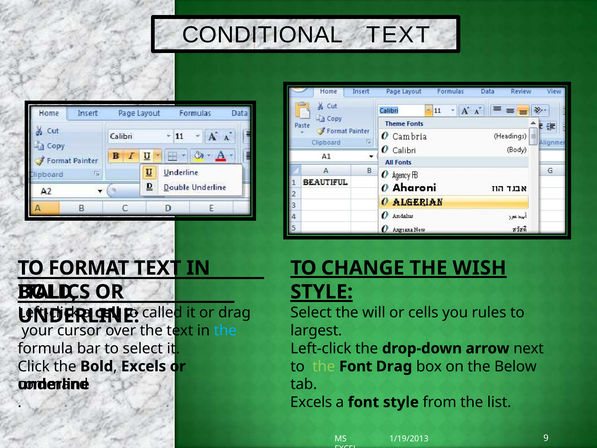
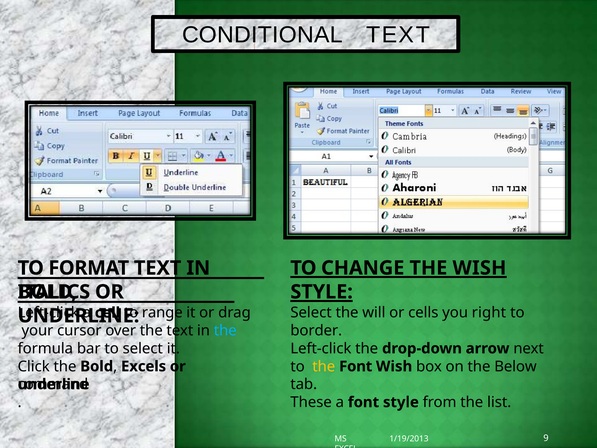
rules: rules -> right
called: called -> range
largest: largest -> border
the at (324, 366) colour: light green -> yellow
Font Drag: Drag -> Wish
Excels at (311, 402): Excels -> These
